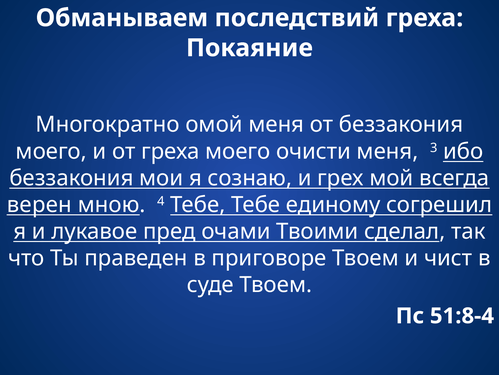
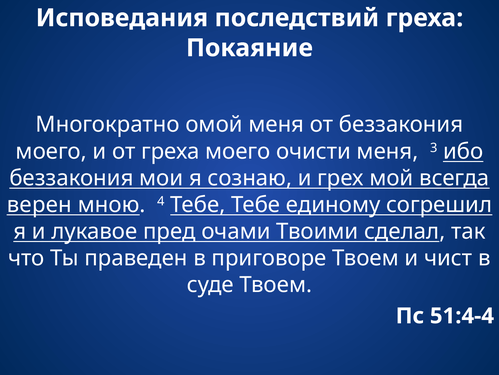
Обманываем: Обманываем -> Исповедания
51:8-4: 51:8-4 -> 51:4-4
